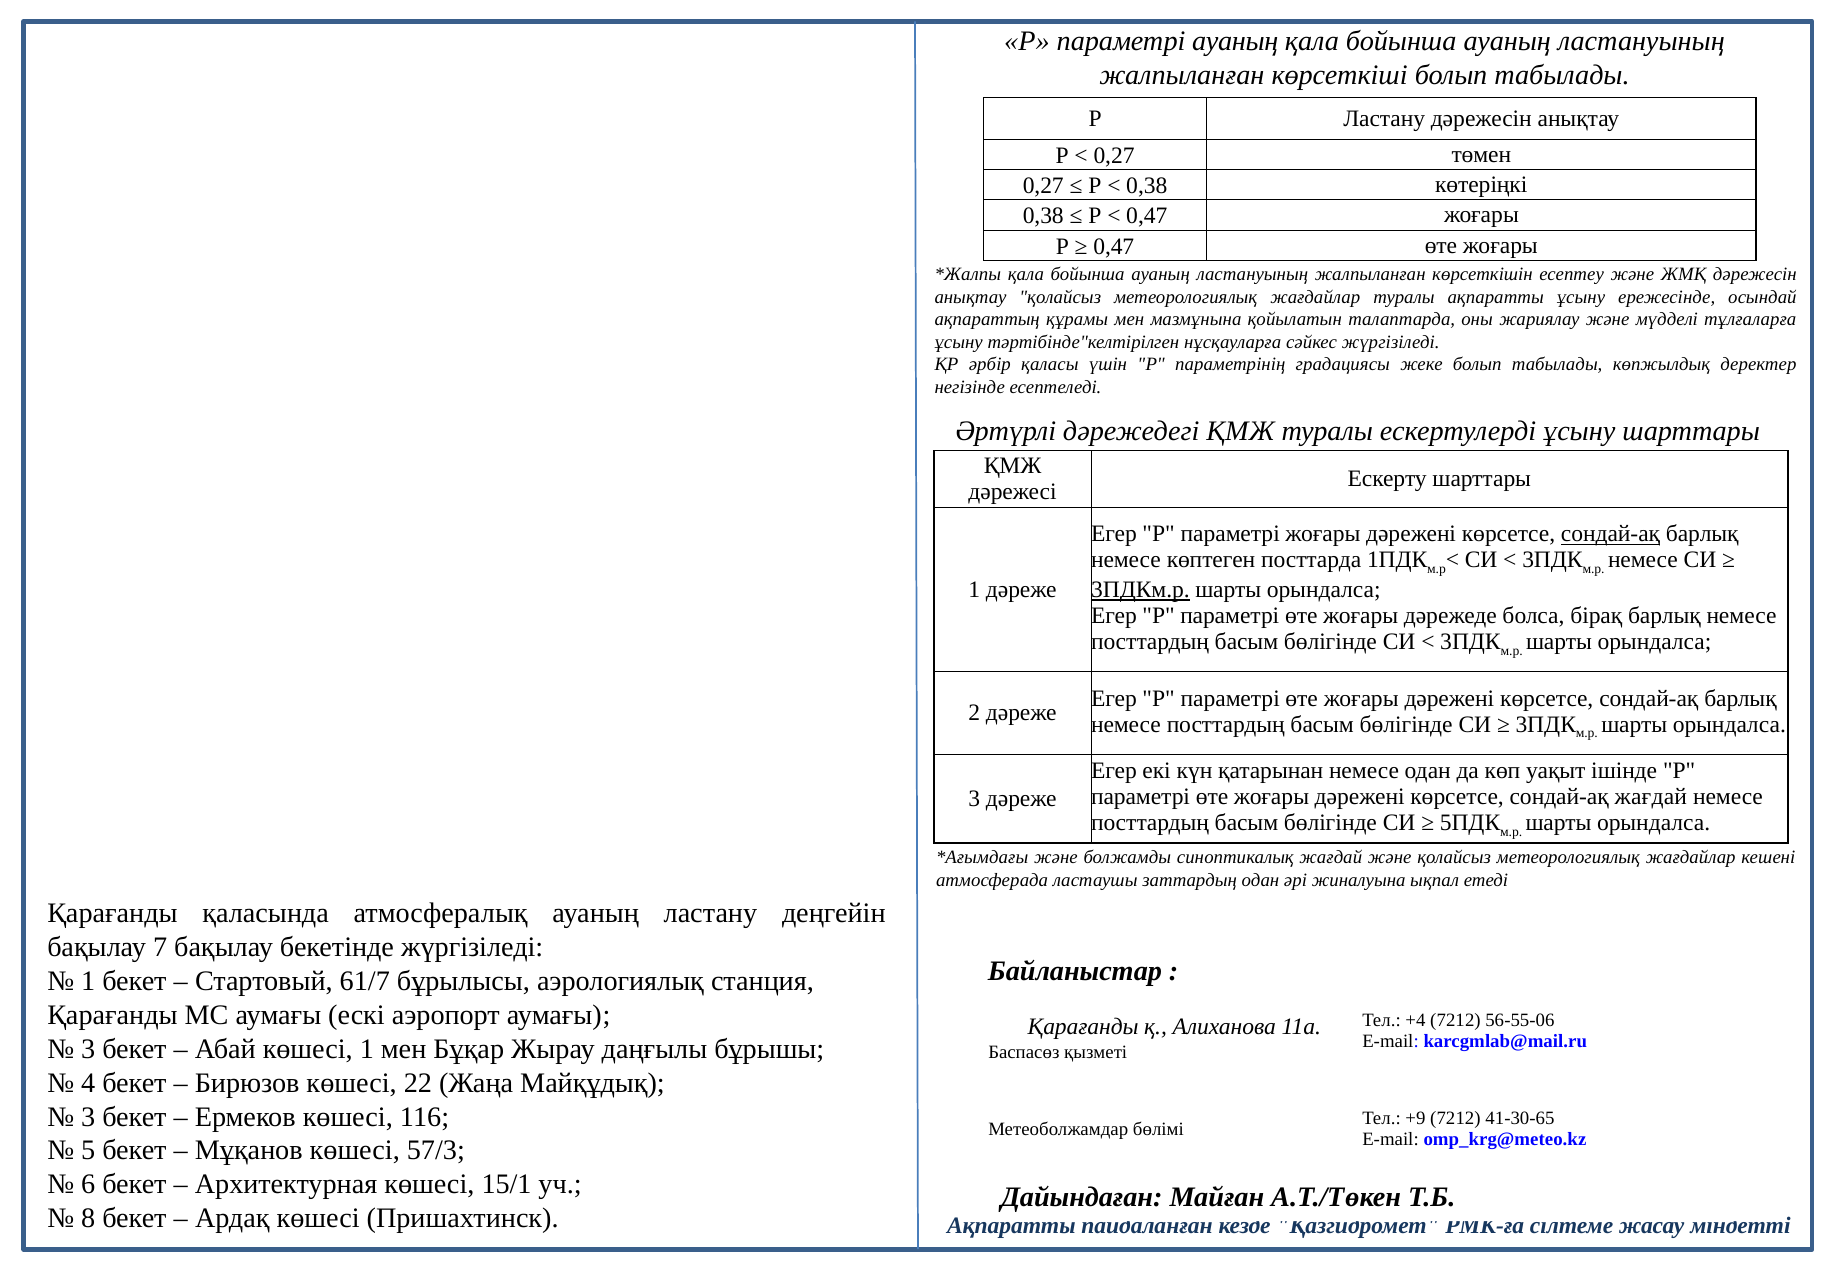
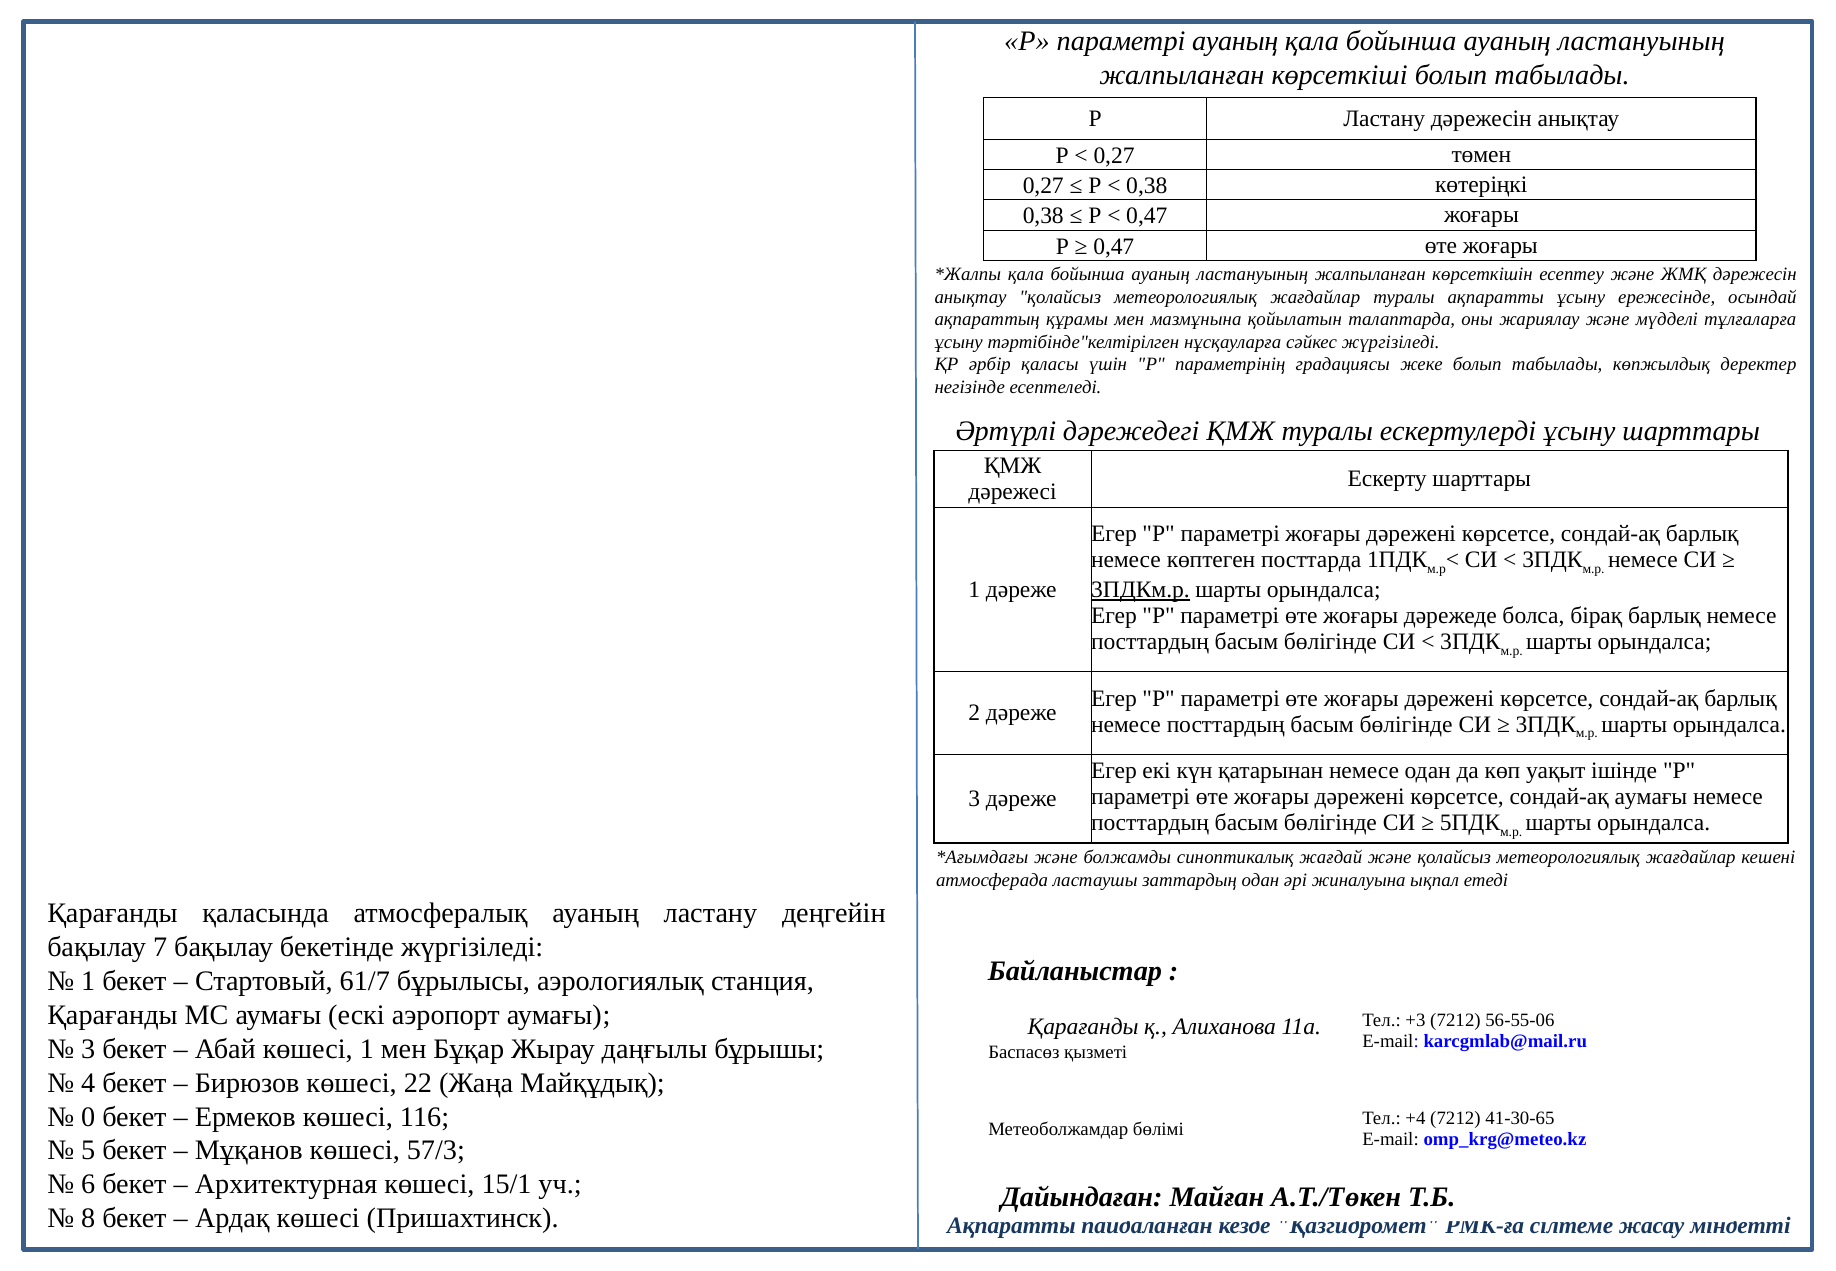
сондай-ақ at (1611, 534) underline: present -> none
сондай-ақ жағдай: жағдай -> аумағы
+4: +4 -> +3
3 at (88, 1117): 3 -> 0
+9: +9 -> +4
